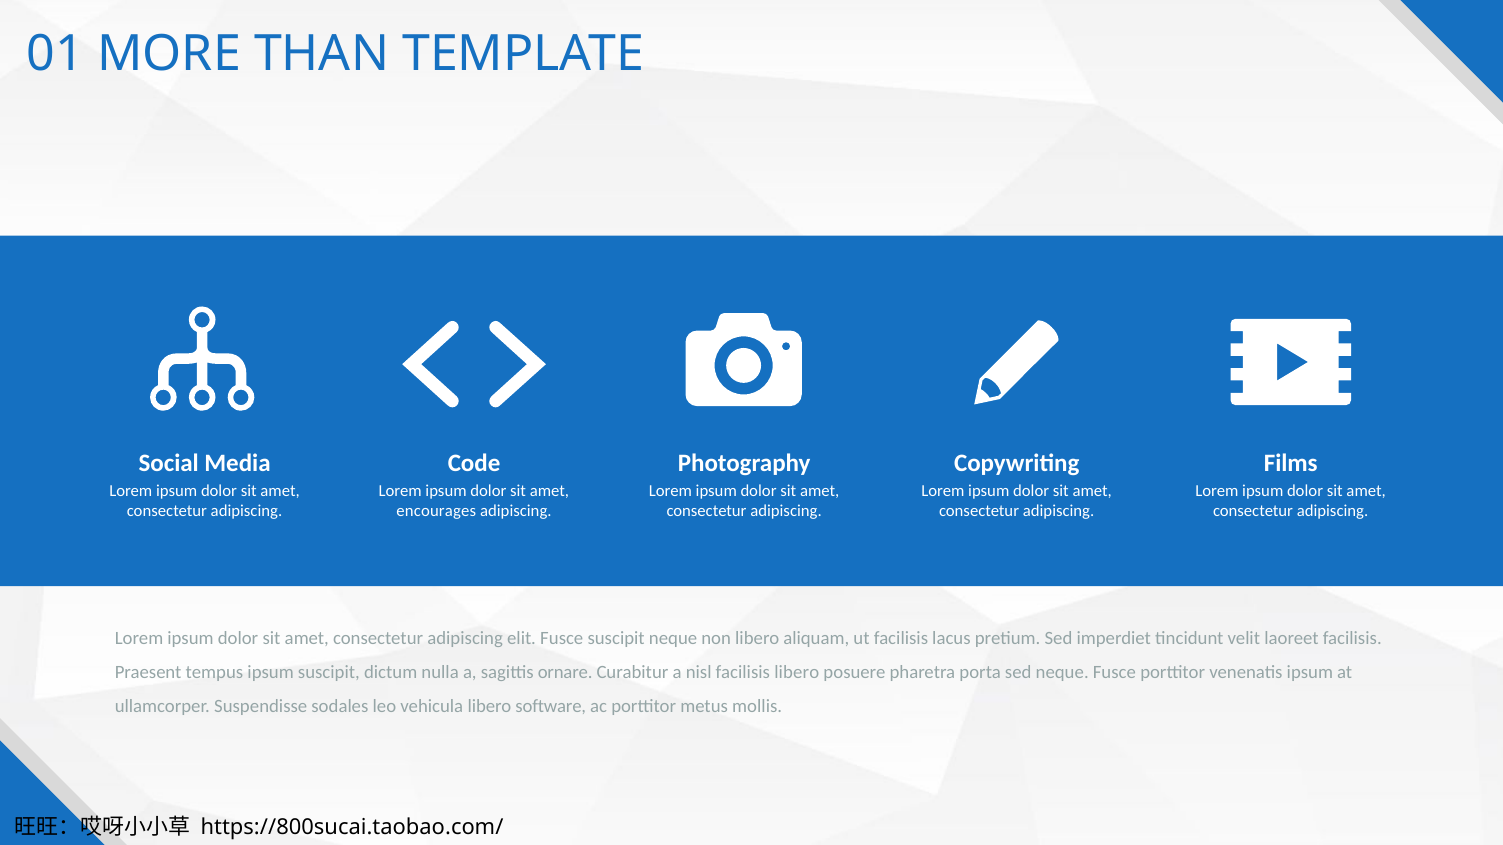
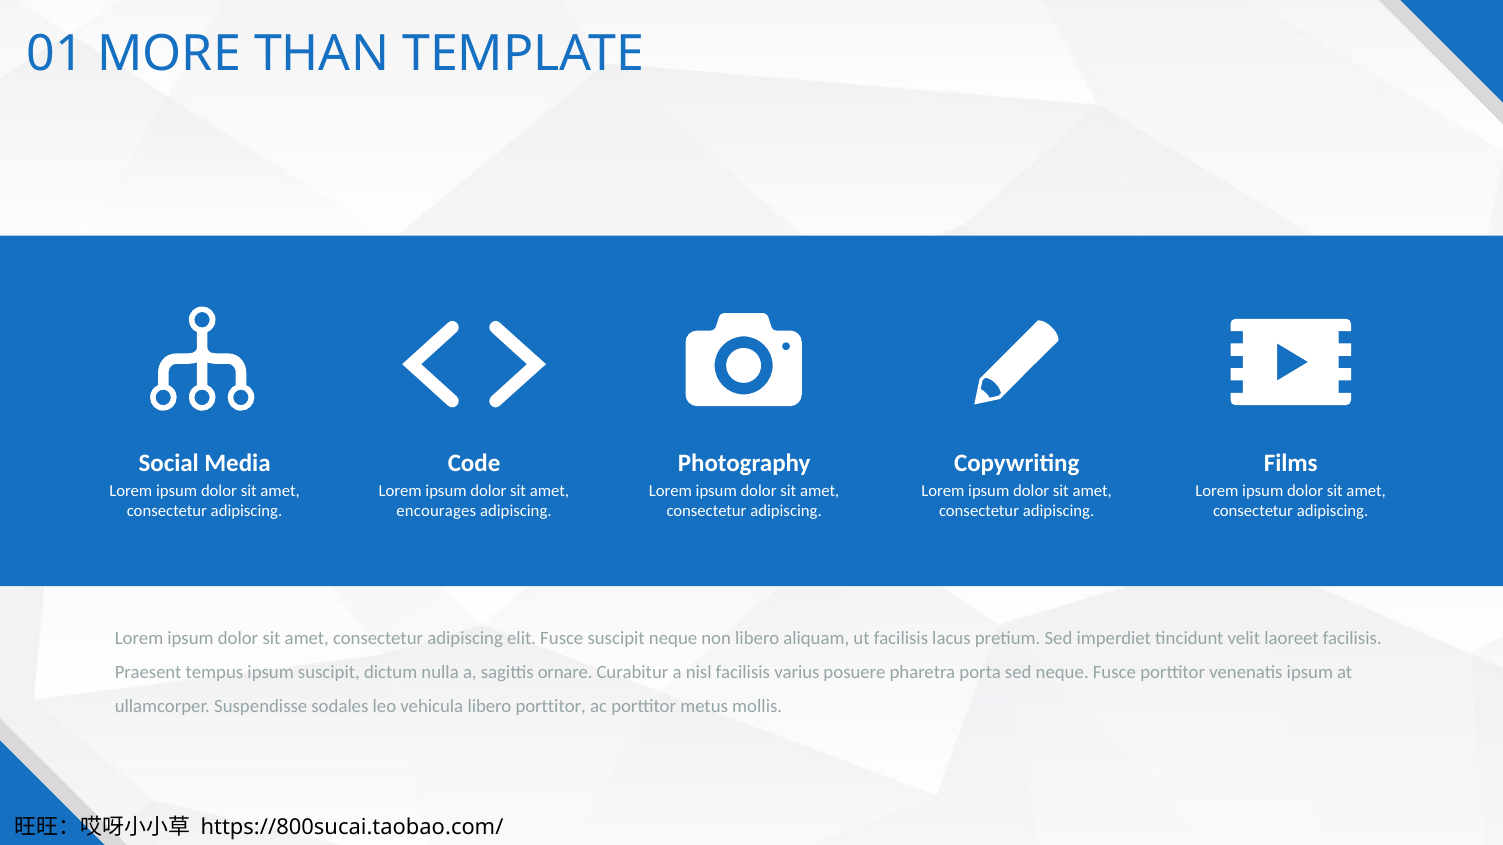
facilisis libero: libero -> varius
libero software: software -> porttitor
